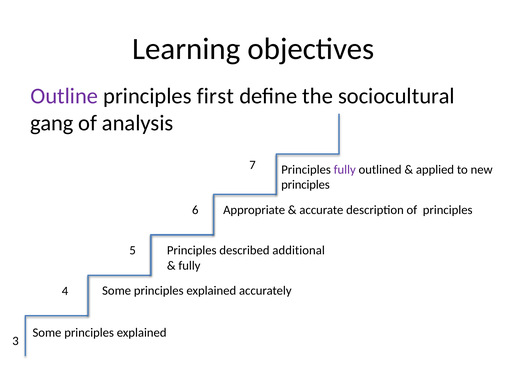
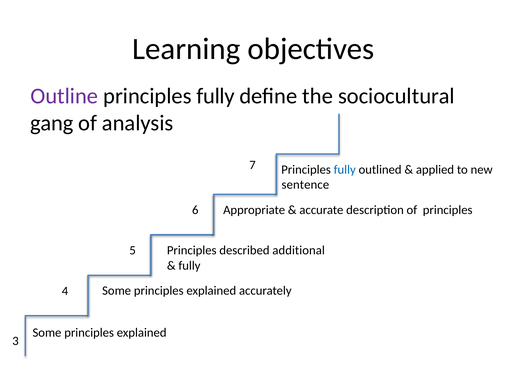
first at (215, 96): first -> fully
fully at (345, 170) colour: purple -> blue
principles at (305, 185): principles -> sentence
